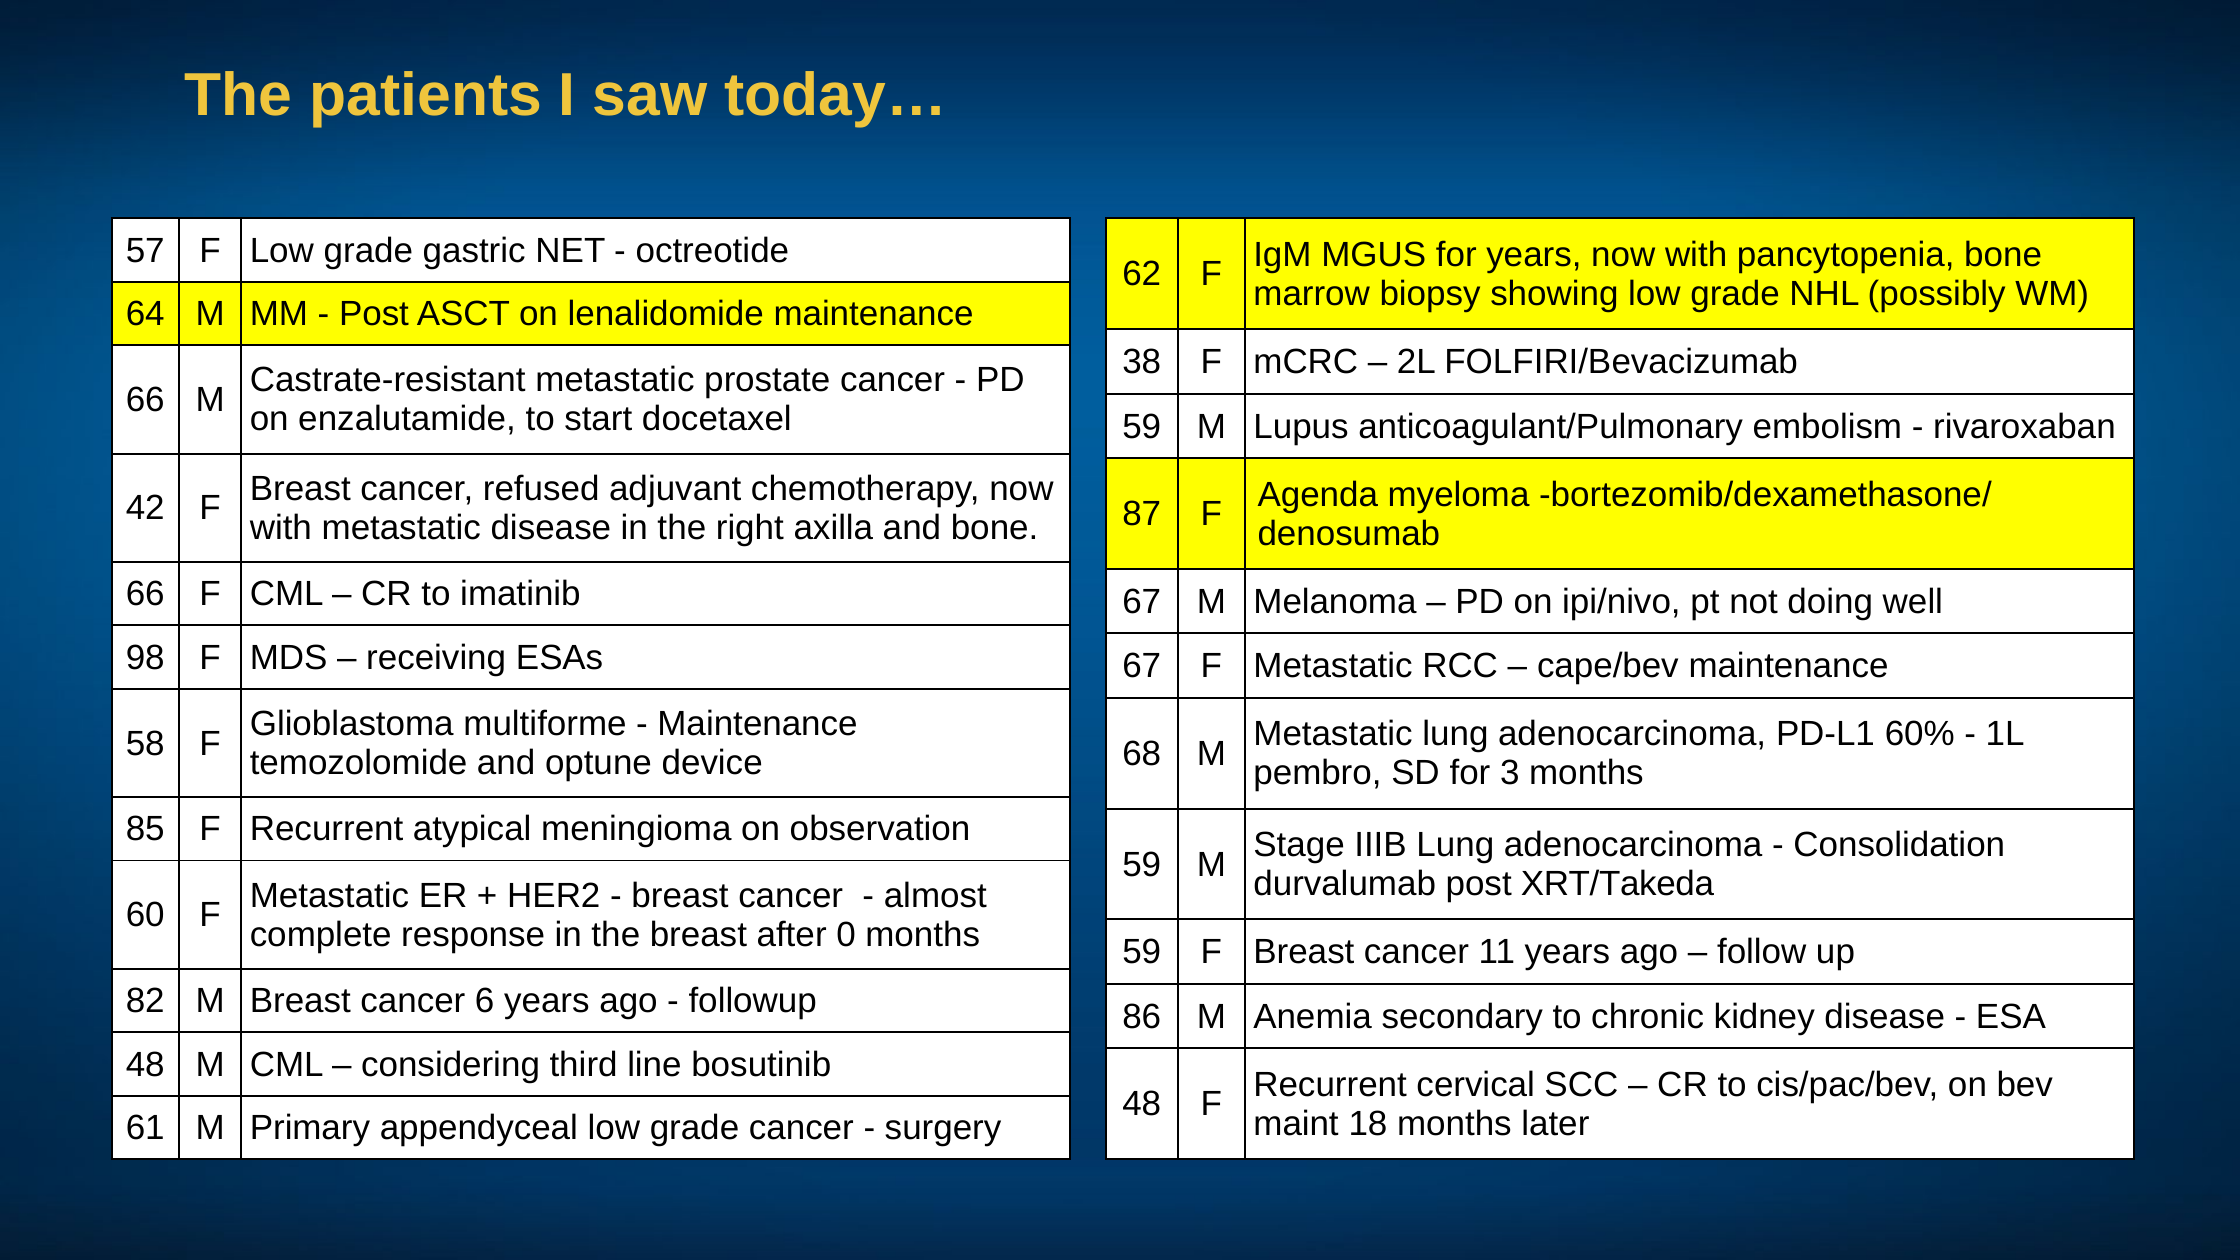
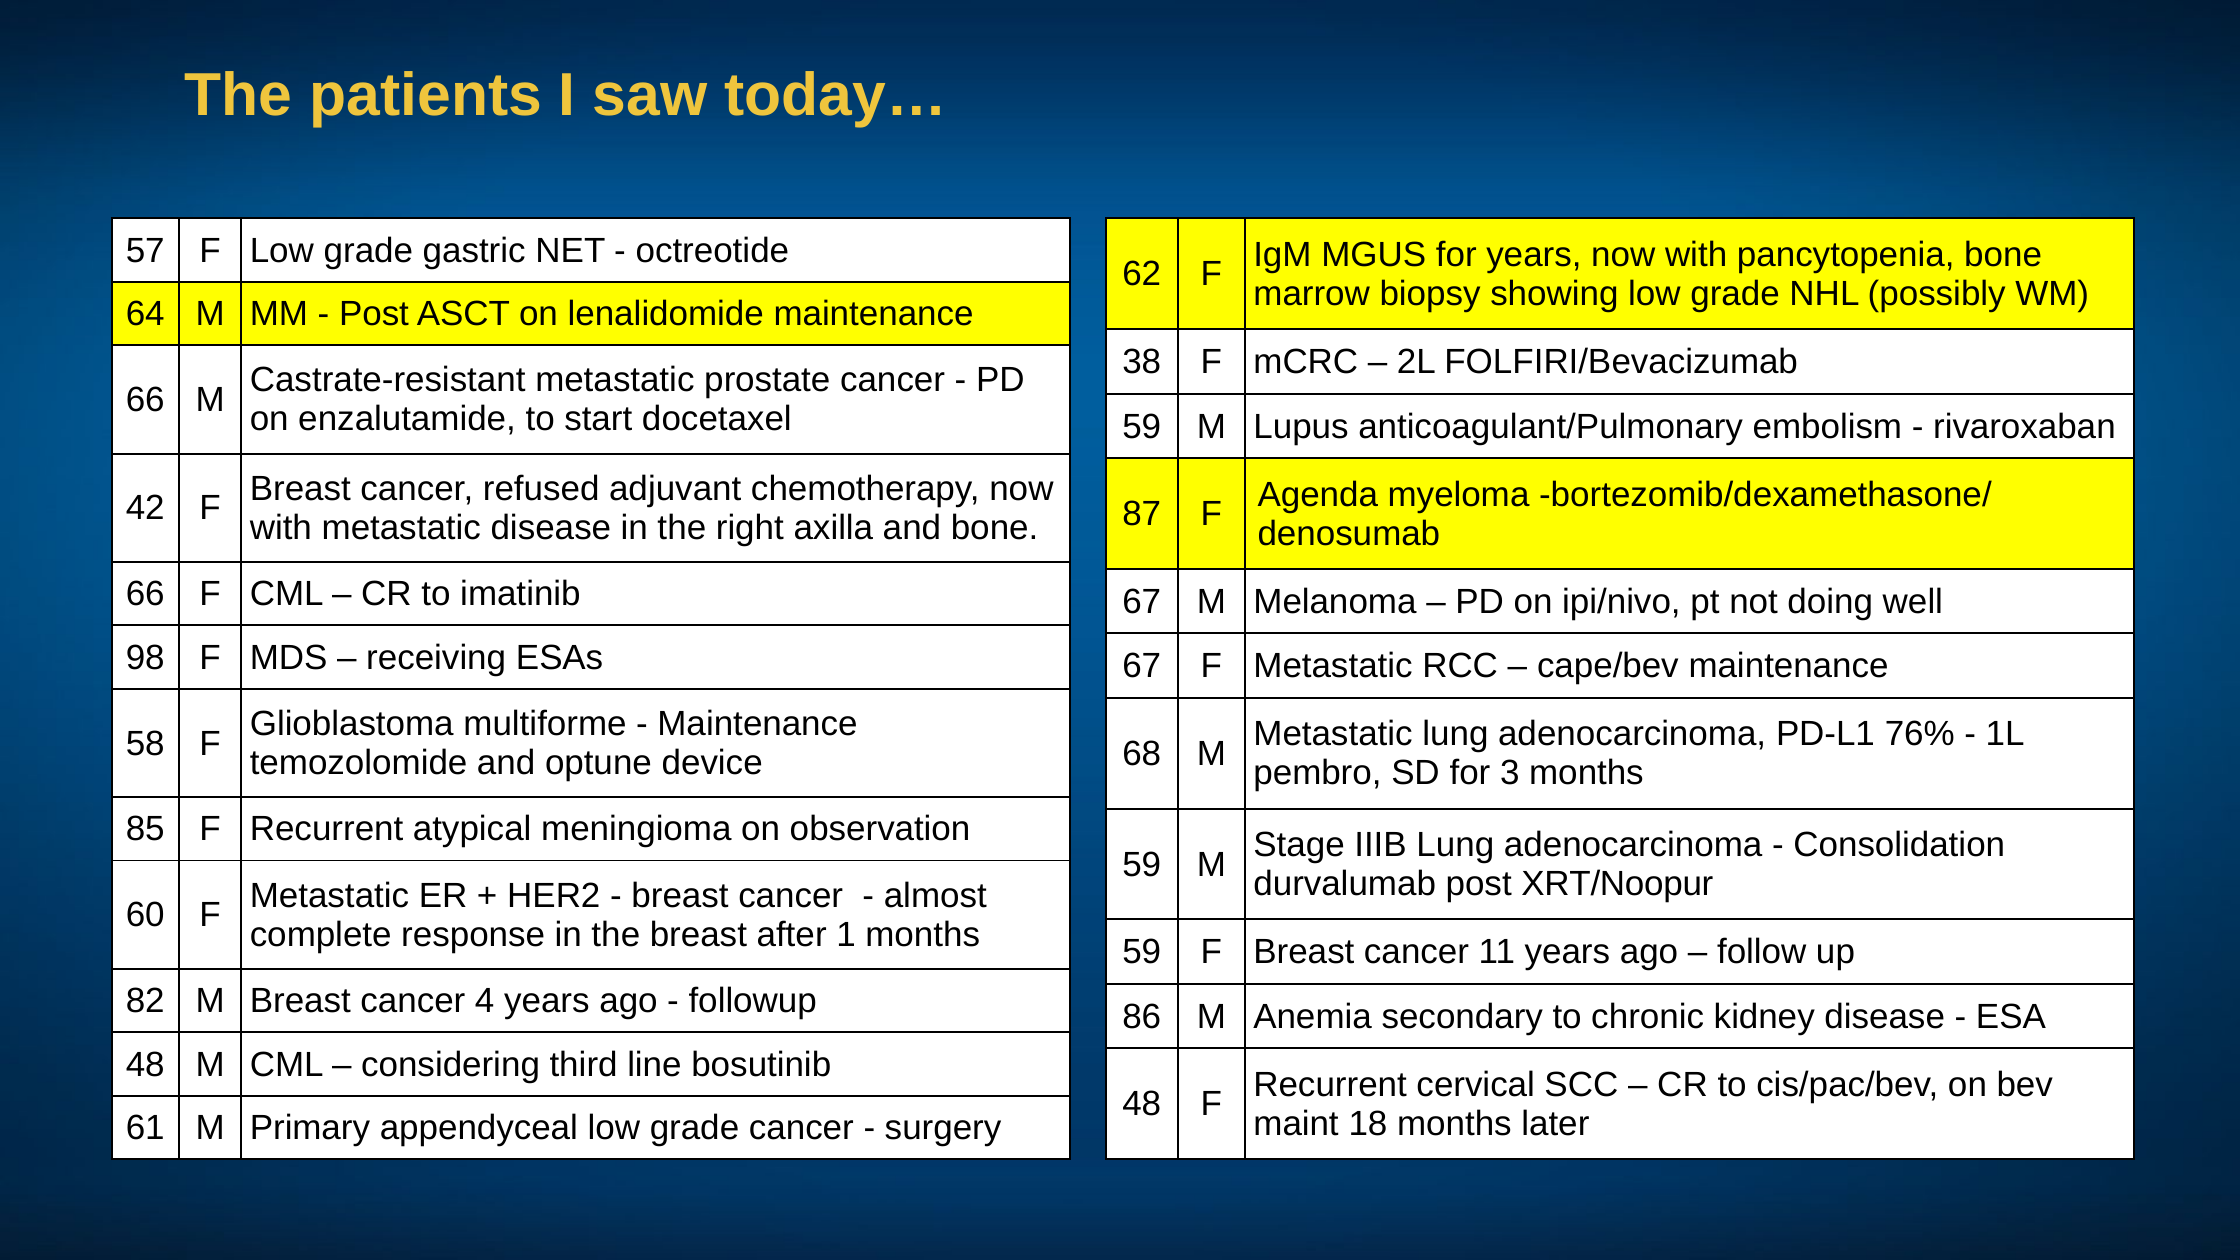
60%: 60% -> 76%
XRT/Takeda: XRT/Takeda -> XRT/Noopur
0: 0 -> 1
6: 6 -> 4
